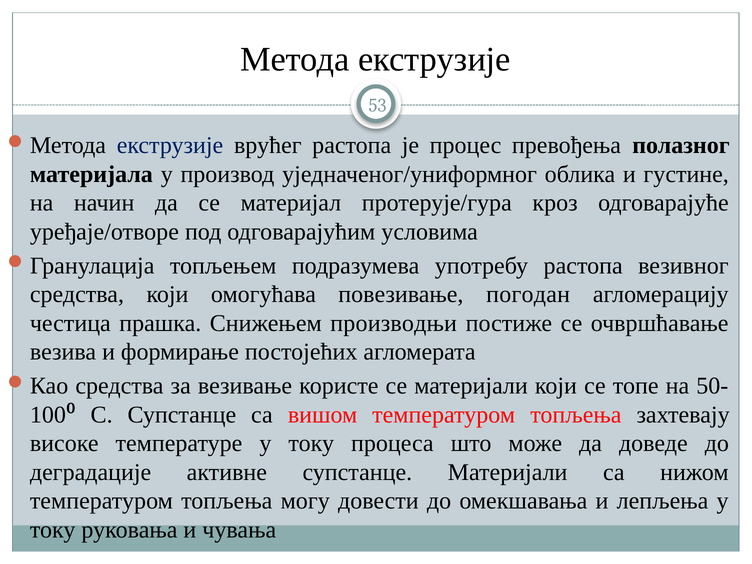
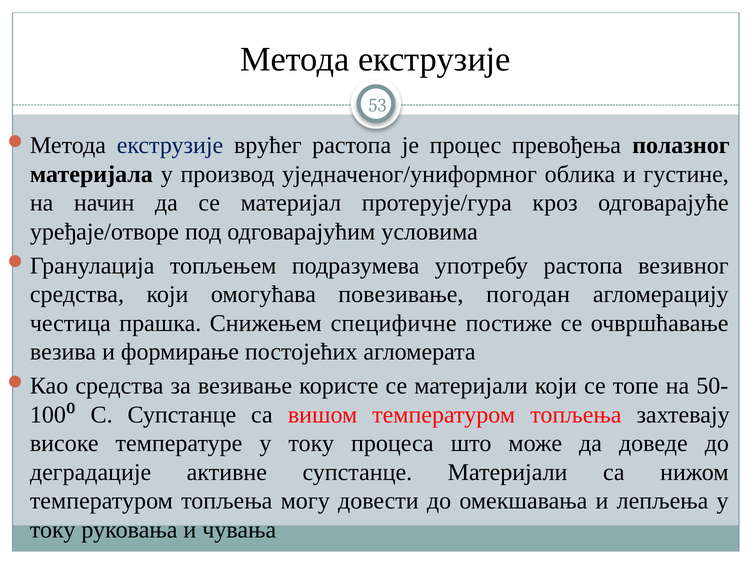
производњи: производњи -> специфичне
